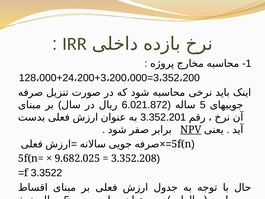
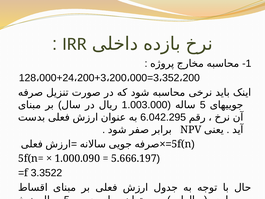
6.021.872: 6.021.872 -> 1.003.000
3.352.201: 3.352.201 -> 6.042.295
NPV underline: present -> none
9.682.025: 9.682.025 -> 1.000.090
3.352.208: 3.352.208 -> 5.666.197
